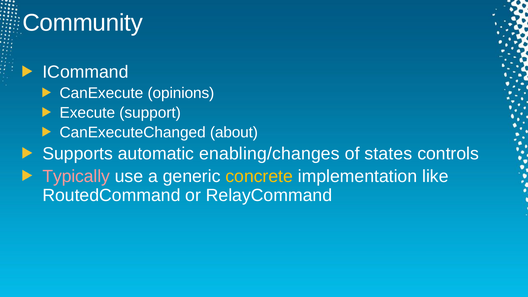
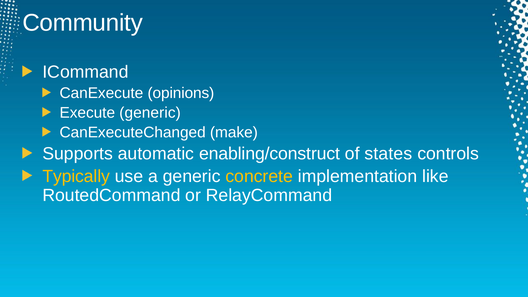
Execute support: support -> generic
about: about -> make
enabling/changes: enabling/changes -> enabling/construct
Typically colour: pink -> yellow
